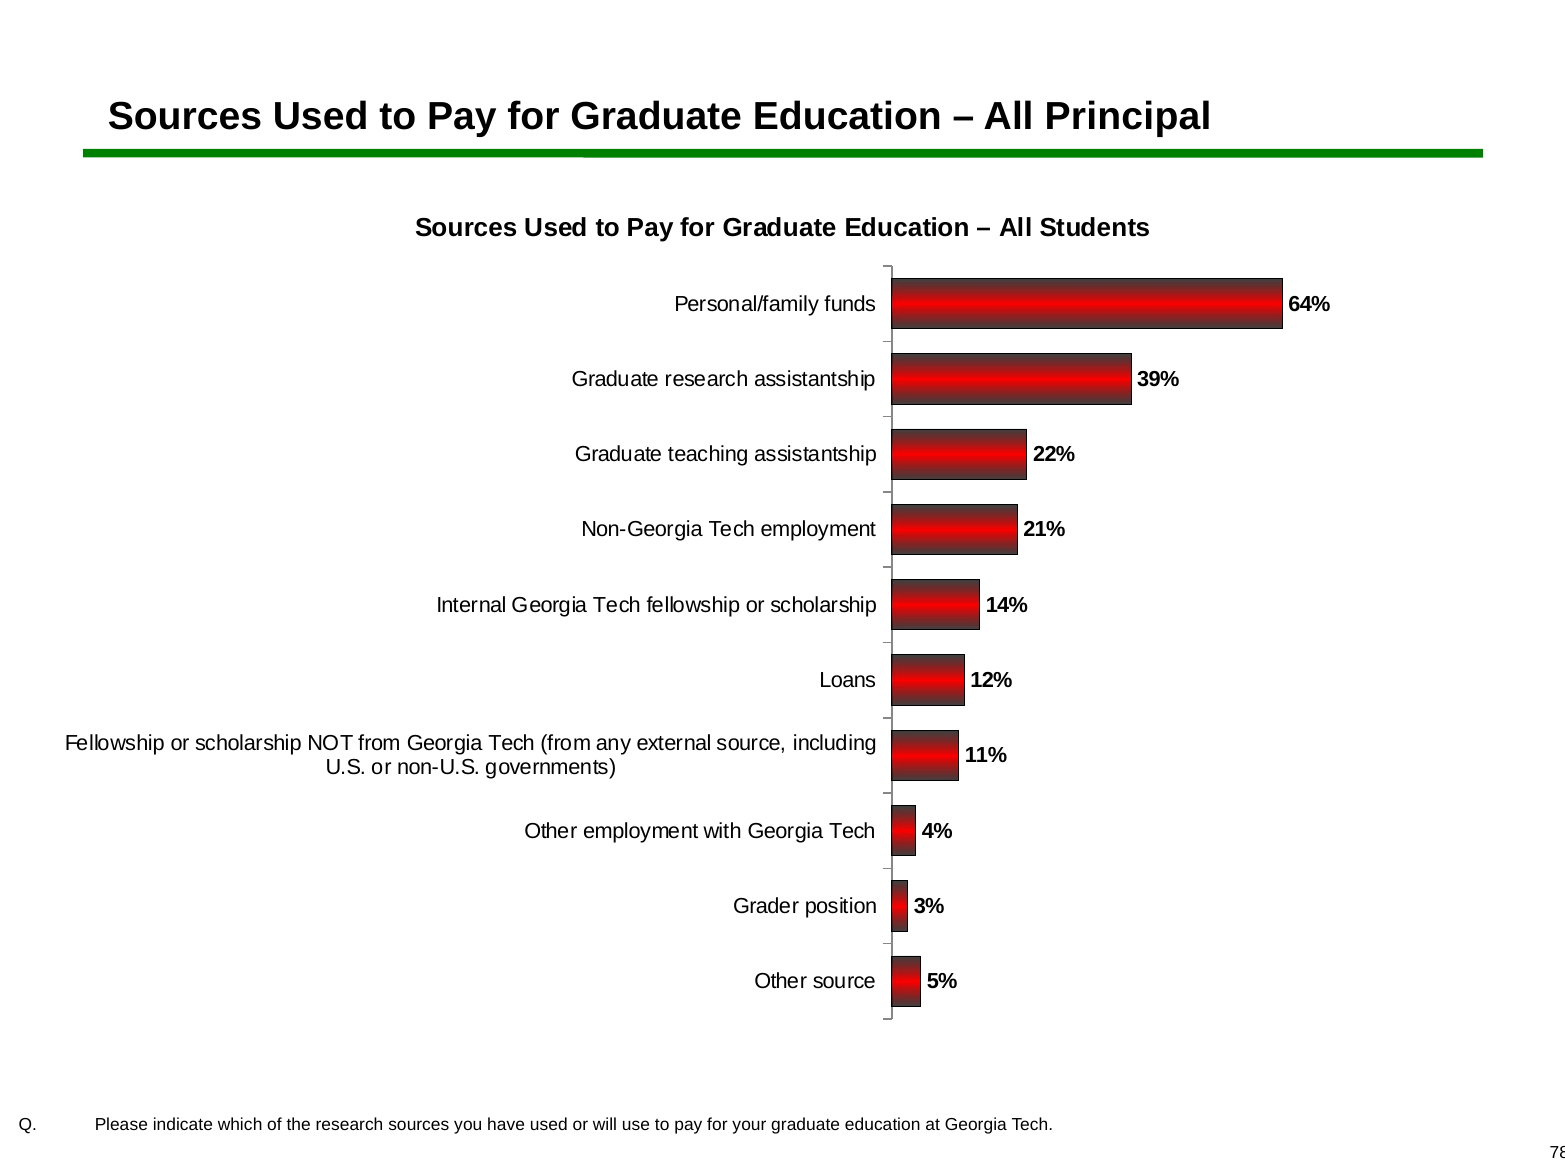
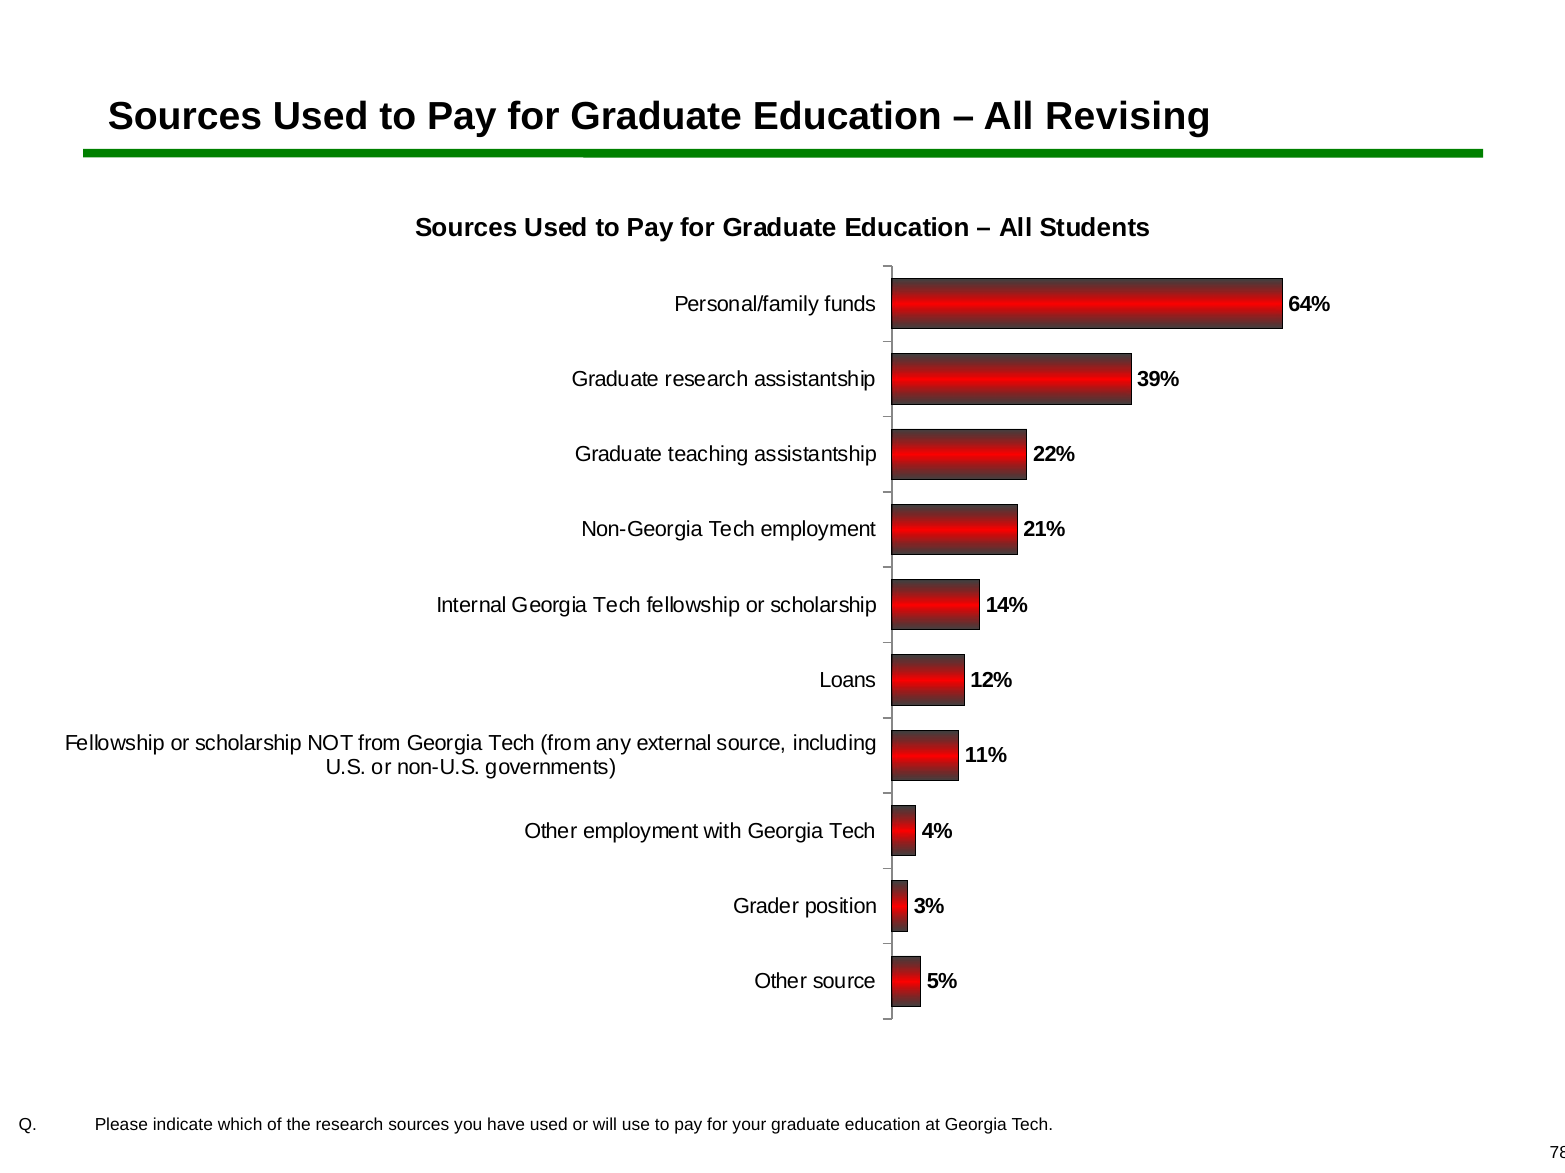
Principal: Principal -> Revising
